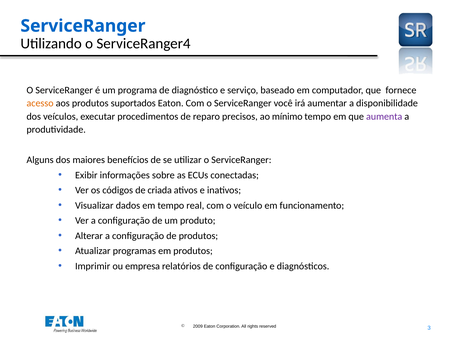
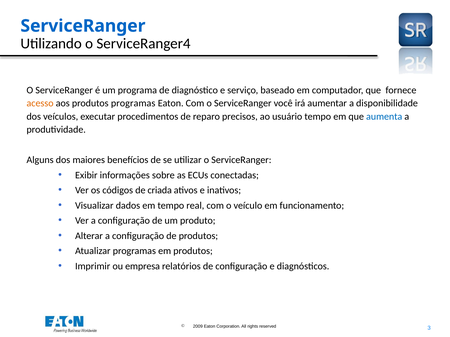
produtos suportados: suportados -> programas
mínimo: mínimo -> usuário
aumenta colour: purple -> blue
